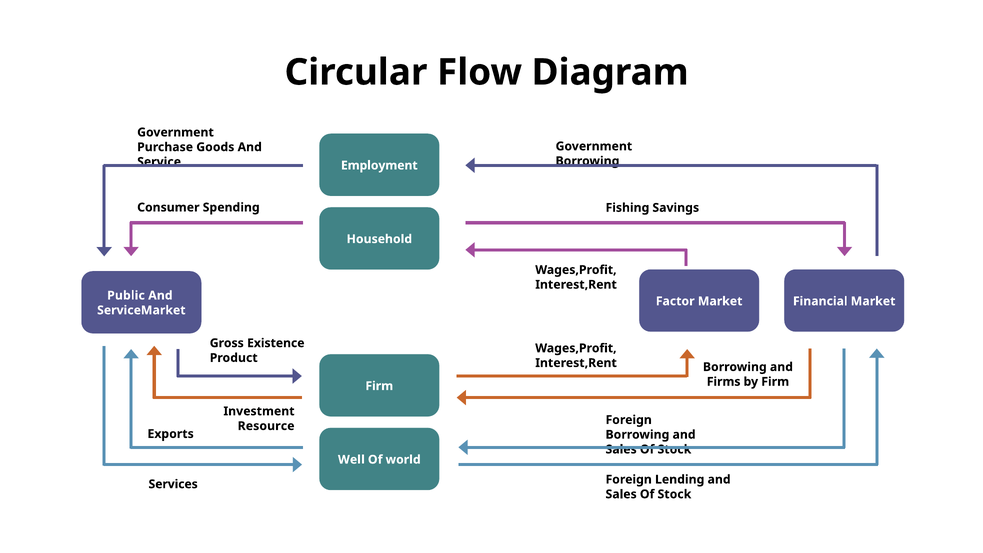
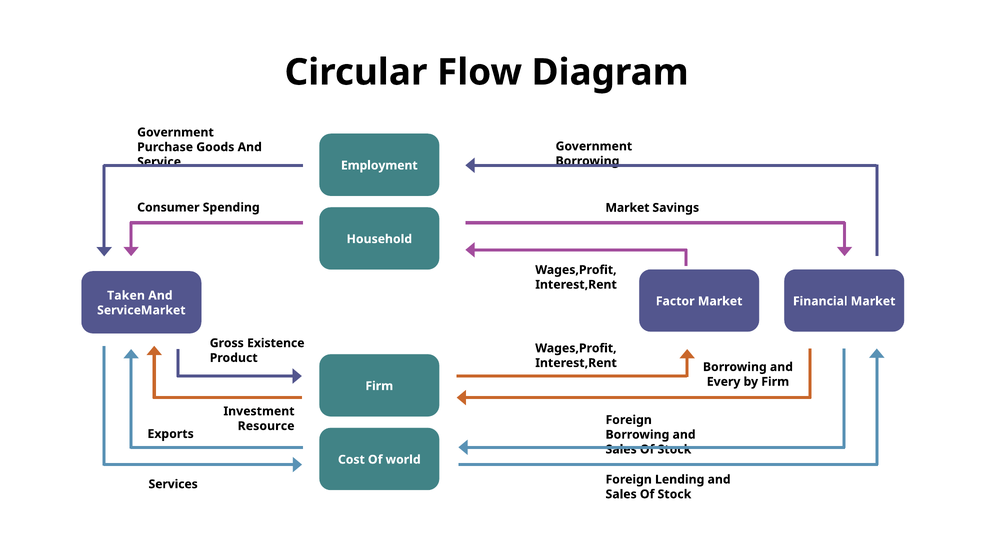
Fishing at (627, 208): Fishing -> Market
Public: Public -> Taken
Firms: Firms -> Every
Well: Well -> Cost
